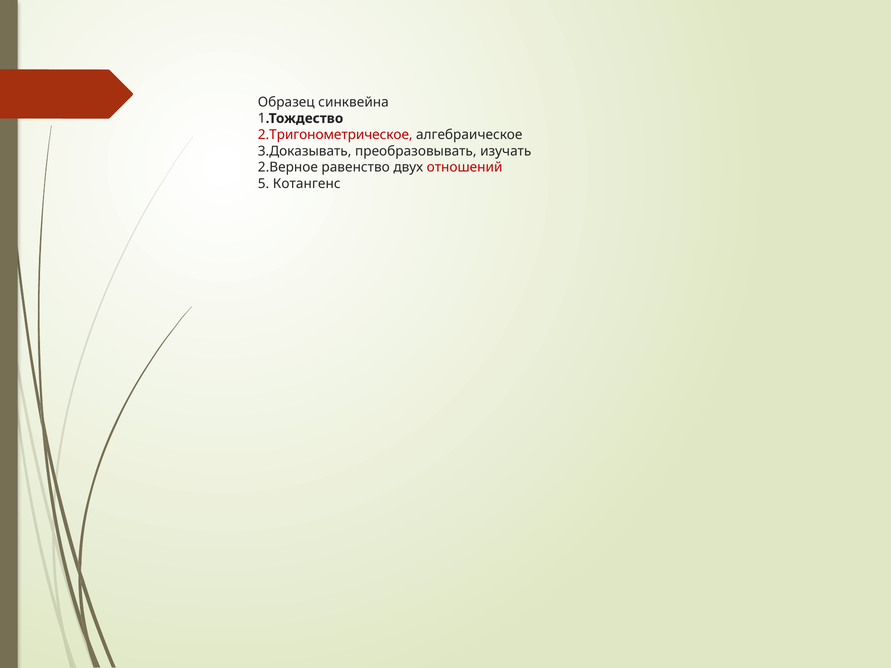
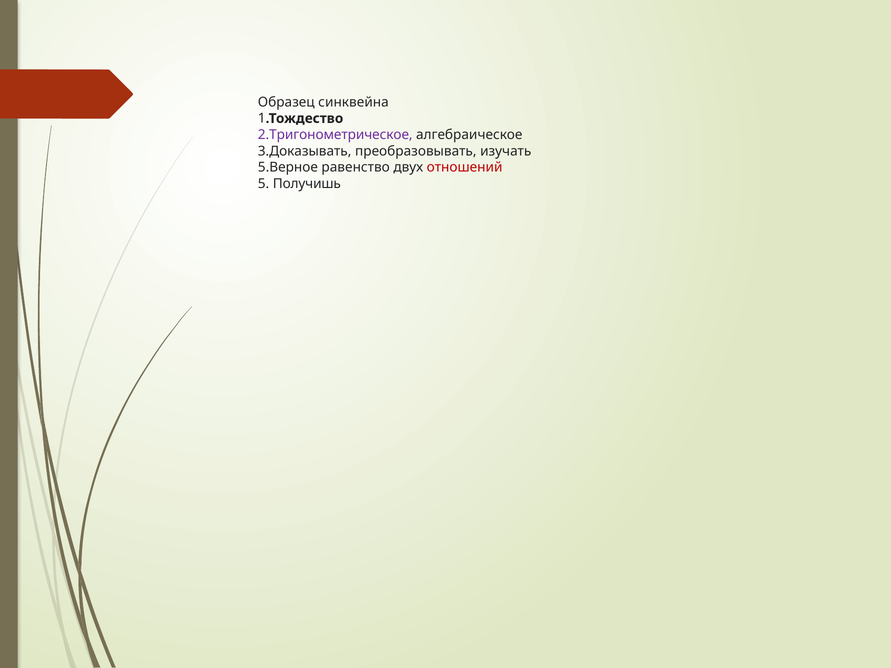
2.Тригонометрическое colour: red -> purple
2.Верное: 2.Верное -> 5.Верное
Котангенс: Котангенс -> Получишь
